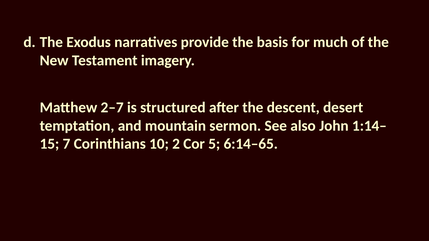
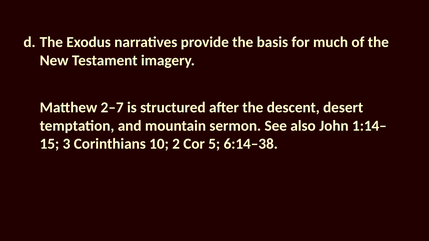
7: 7 -> 3
6:14–65: 6:14–65 -> 6:14–38
